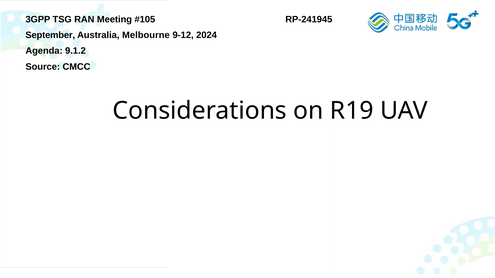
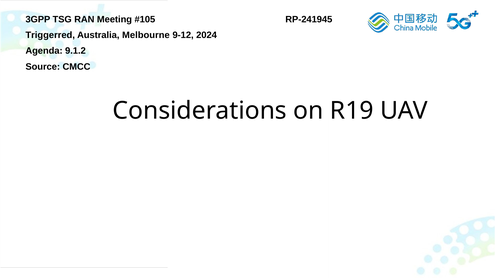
September: September -> Triggerred
